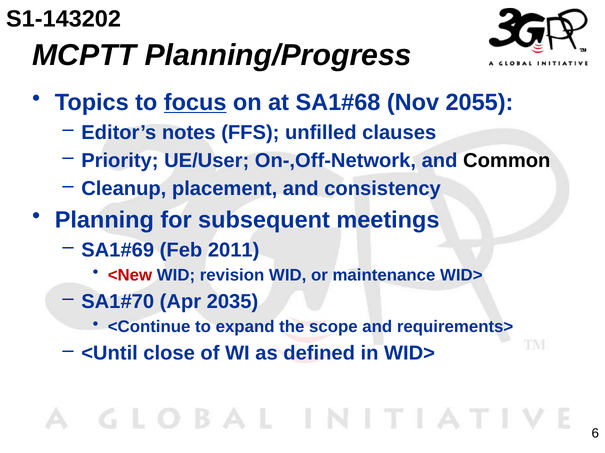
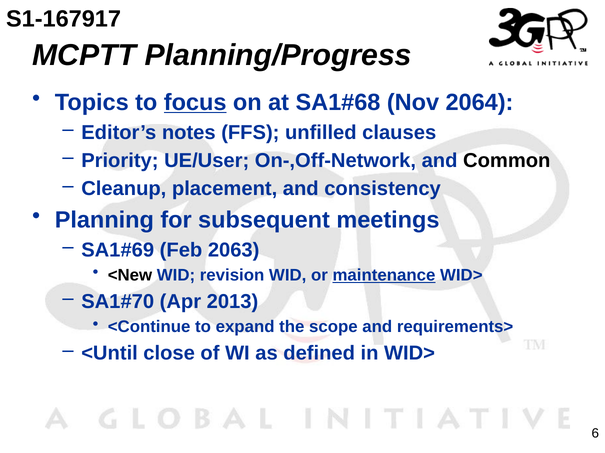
S1-143202: S1-143202 -> S1-167917
2055: 2055 -> 2064
2011: 2011 -> 2063
<New colour: red -> black
maintenance underline: none -> present
2035: 2035 -> 2013
